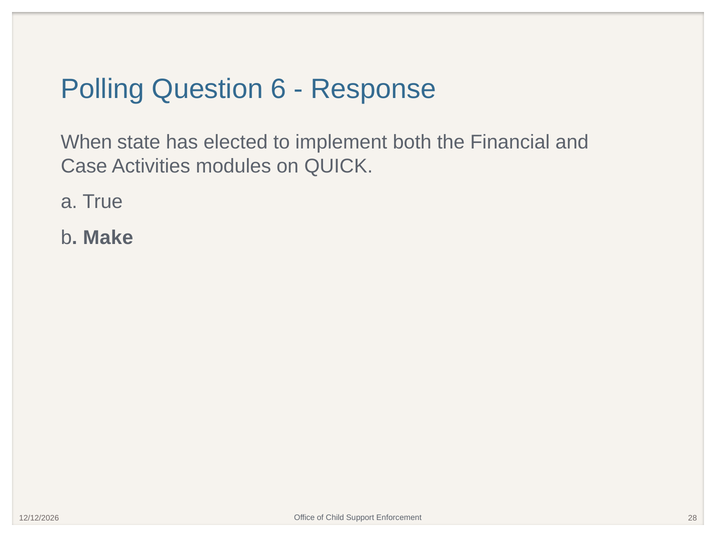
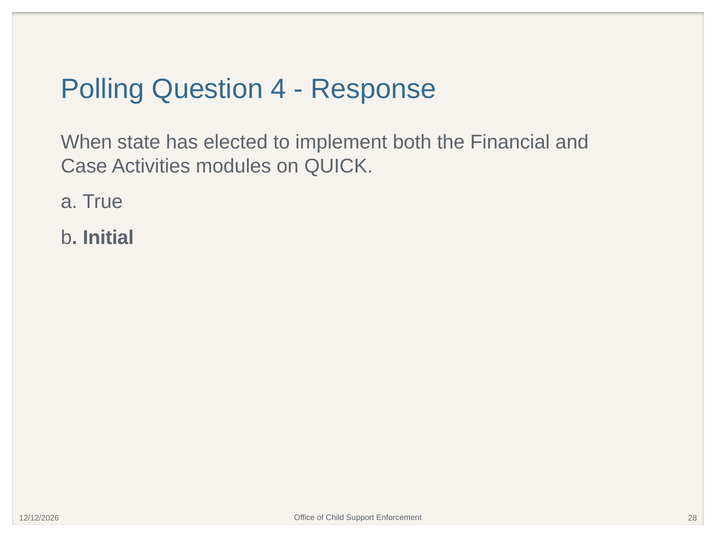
6: 6 -> 4
Make: Make -> Initial
